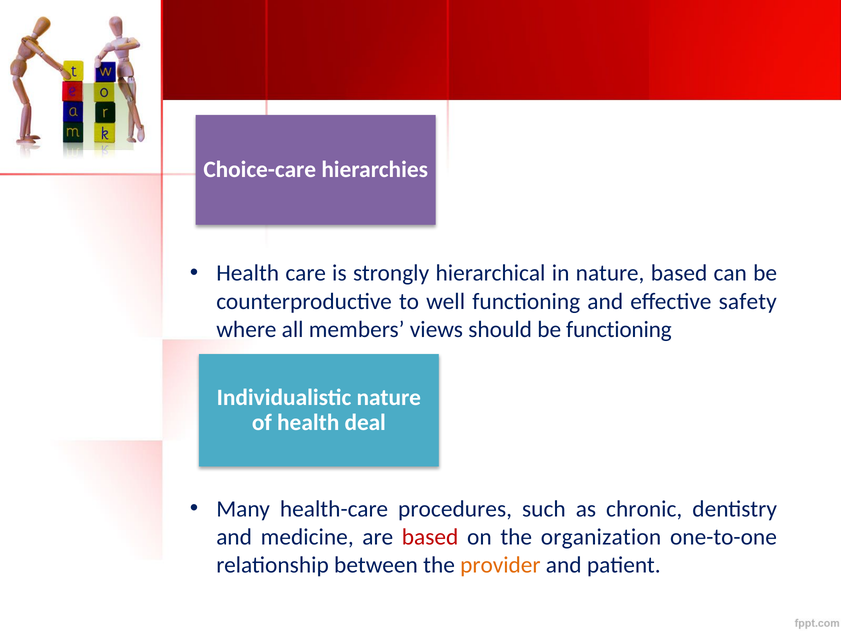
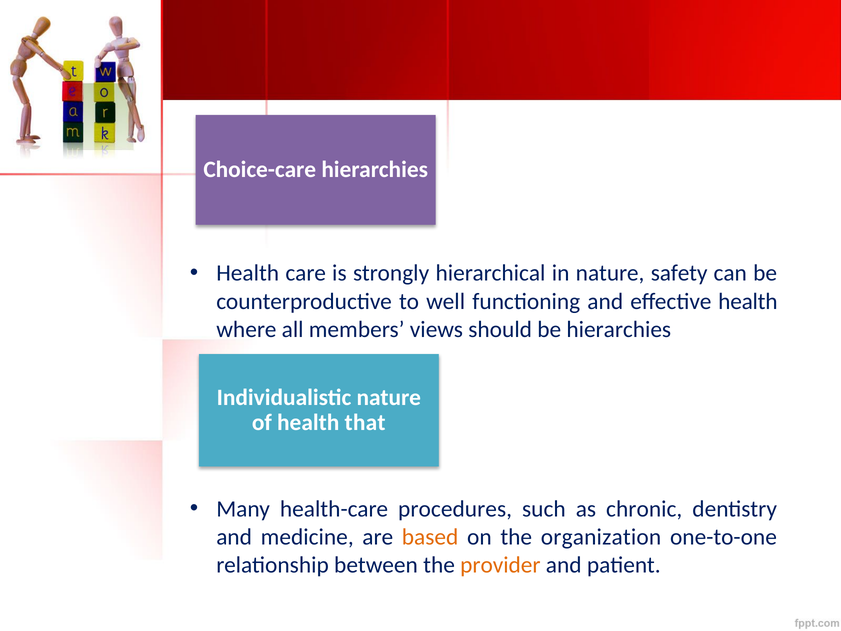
nature based: based -> safety
effective safety: safety -> health
be functioning: functioning -> hierarchies
deal: deal -> that
based at (430, 537) colour: red -> orange
